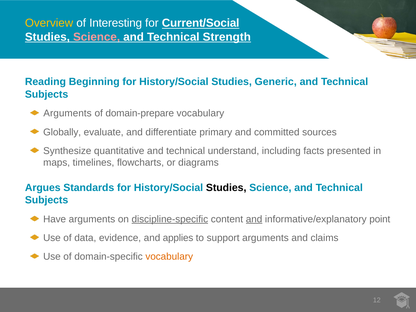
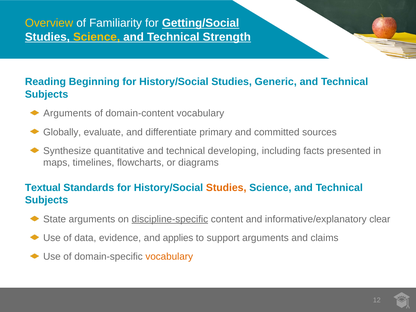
Interesting: Interesting -> Familiarity
Current/Social: Current/Social -> Getting/Social
Science at (97, 37) colour: pink -> yellow
domain-prepare: domain-prepare -> domain-content
understand: understand -> developing
Argues: Argues -> Textual
Studies at (226, 188) colour: black -> orange
Have: Have -> State
and at (254, 219) underline: present -> none
point: point -> clear
